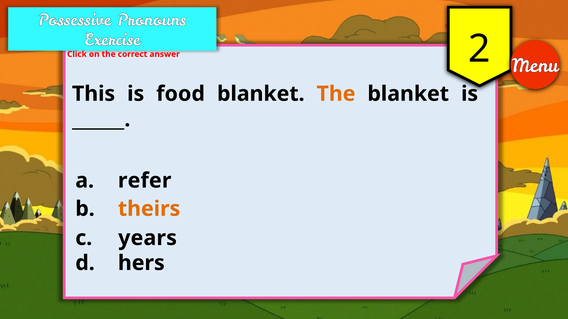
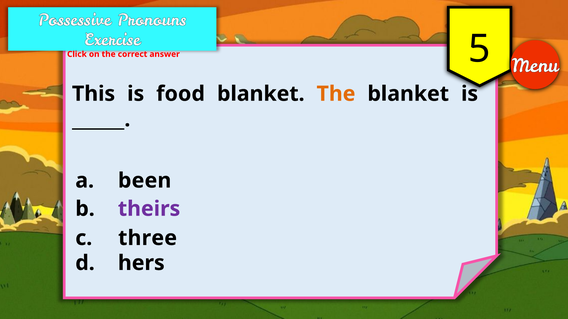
2: 2 -> 5
refer: refer -> been
theirs colour: orange -> purple
years: years -> three
